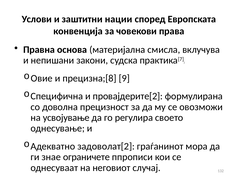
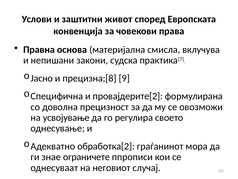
нации: нации -> живот
Овие: Овие -> Јасно
задоволат[2: задоволат[2 -> обработка[2
